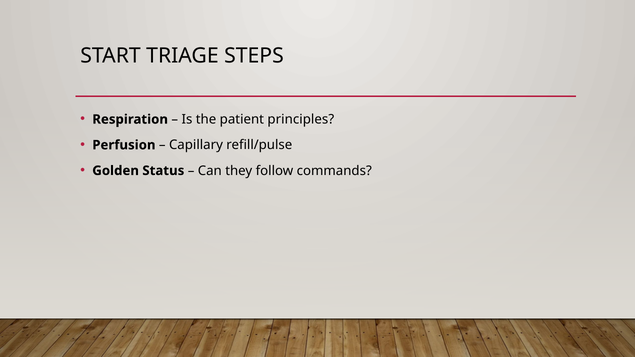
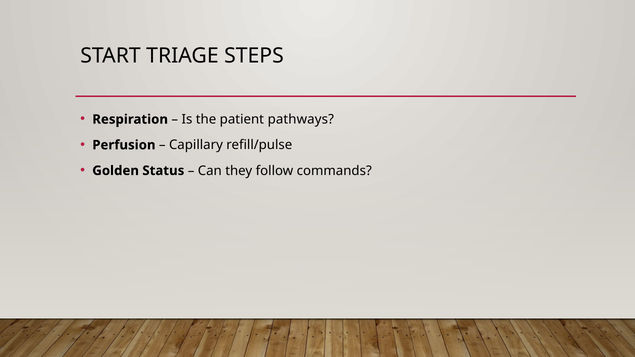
principles: principles -> pathways
